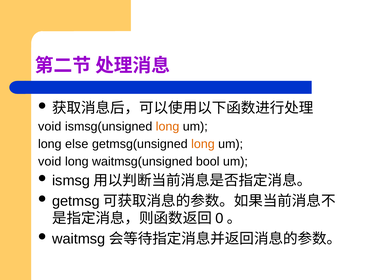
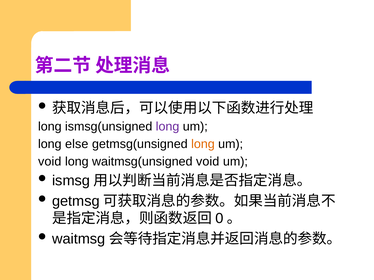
void at (50, 127): void -> long
long at (168, 127) colour: orange -> purple
waitmsg(unsigned bool: bool -> void
